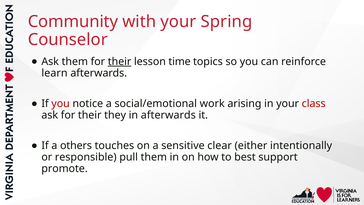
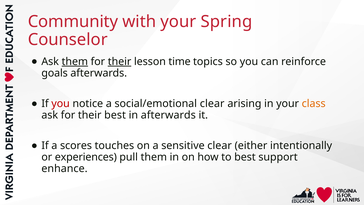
them at (75, 62) underline: none -> present
learn: learn -> goals
social/emotional work: work -> clear
class colour: red -> orange
their they: they -> best
others: others -> scores
responsible: responsible -> experiences
promote: promote -> enhance
